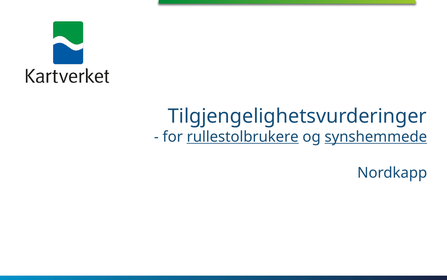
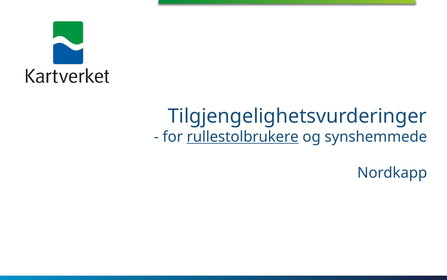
synshemmede underline: present -> none
